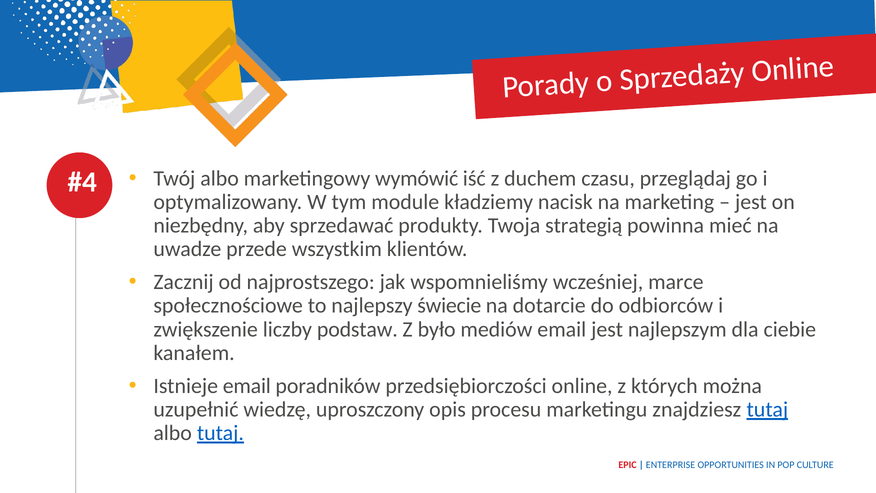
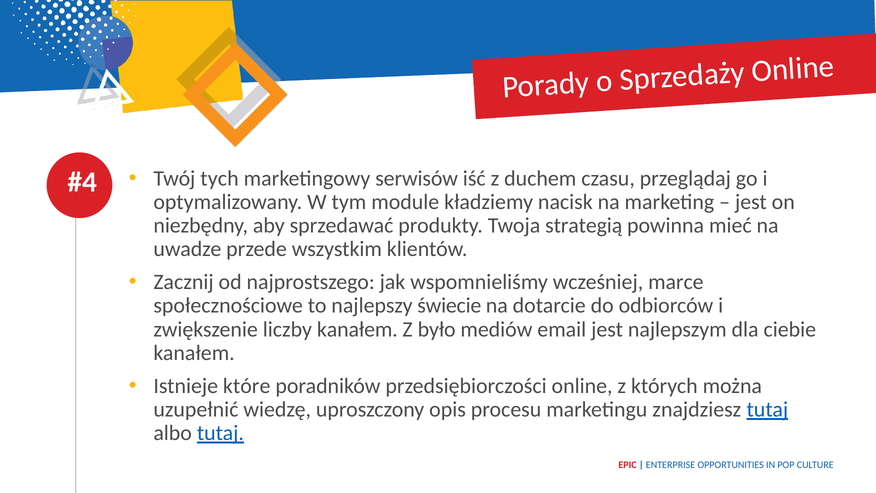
Twój albo: albo -> tych
wymówić: wymówić -> serwisów
liczby podstaw: podstaw -> kanałem
Istnieje email: email -> które
